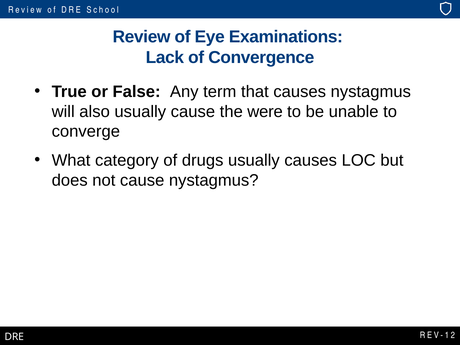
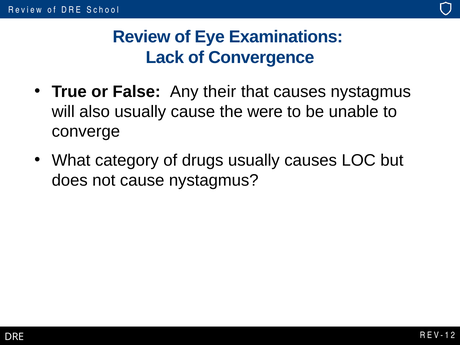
term: term -> their
